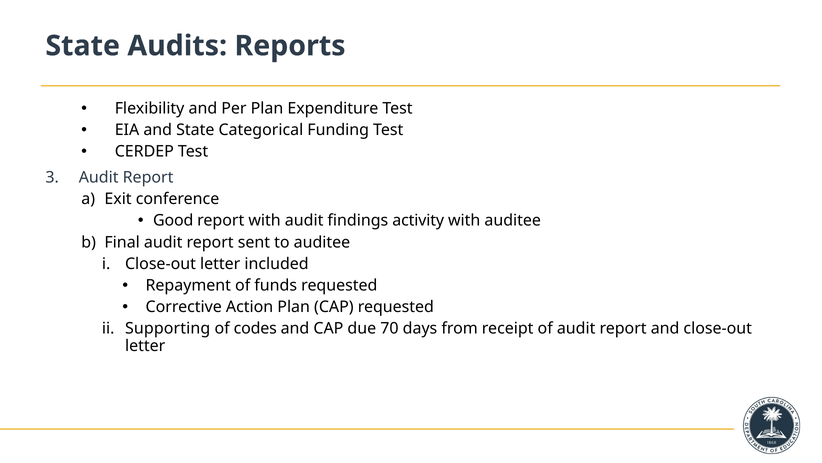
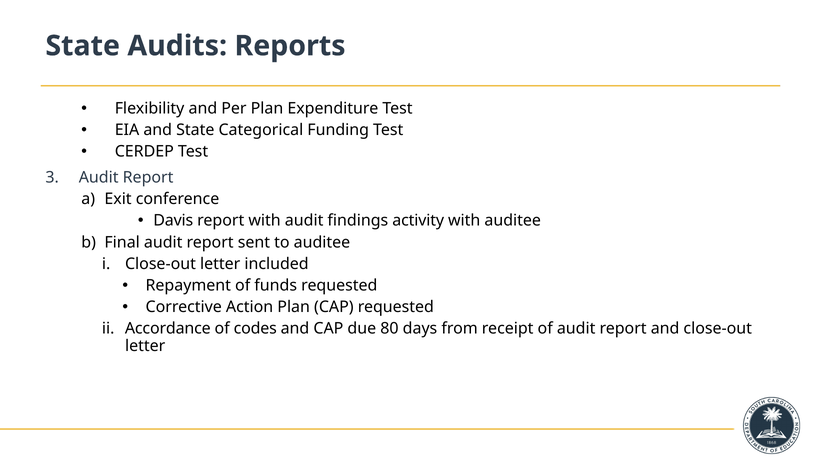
Good: Good -> Davis
Supporting: Supporting -> Accordance
70: 70 -> 80
